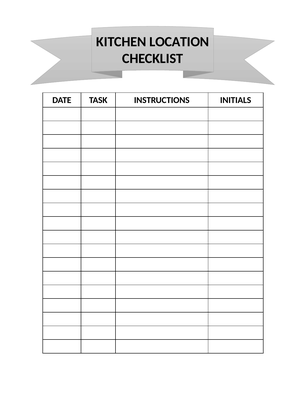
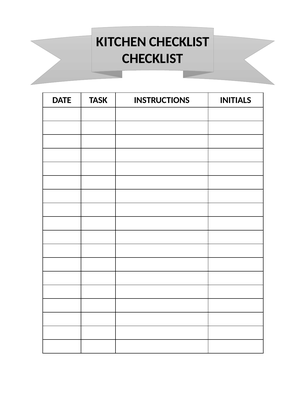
KITCHEN LOCATION: LOCATION -> CHECKLIST
